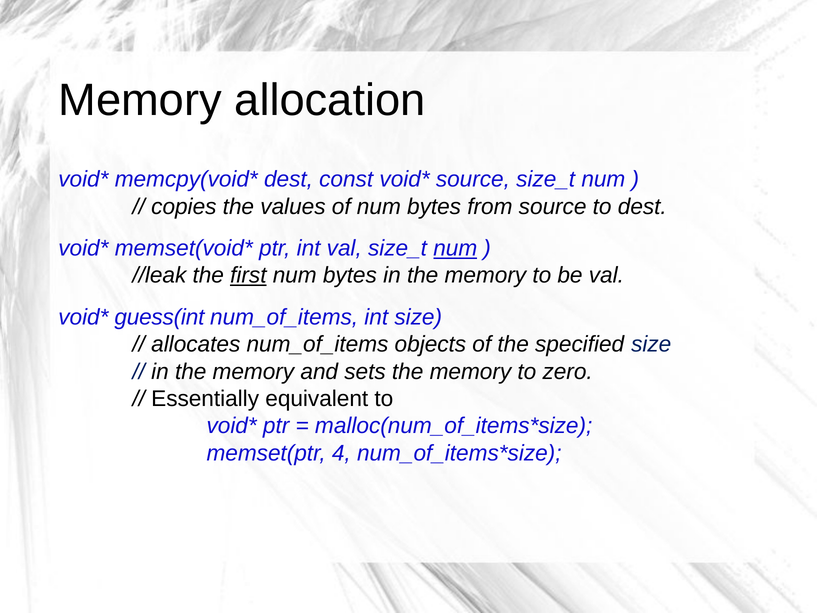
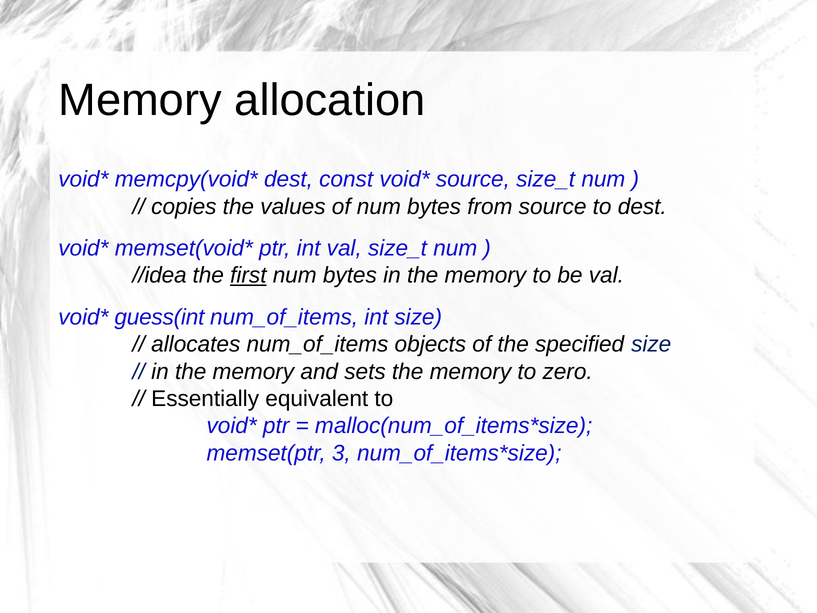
num at (455, 248) underline: present -> none
//leak: //leak -> //idea
4: 4 -> 3
